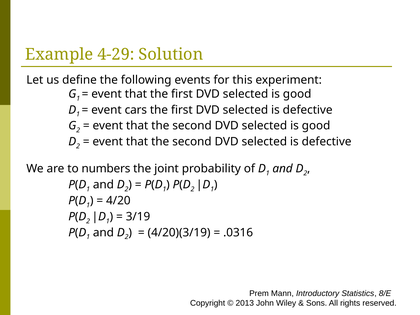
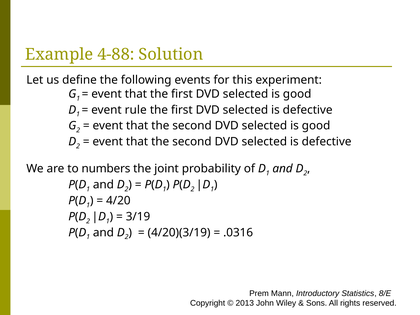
4-29: 4-29 -> 4-88
cars: cars -> rule
